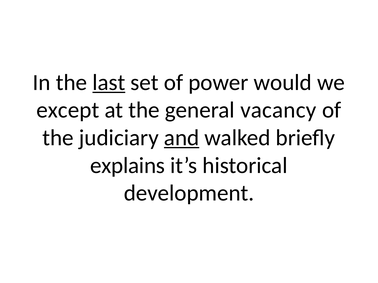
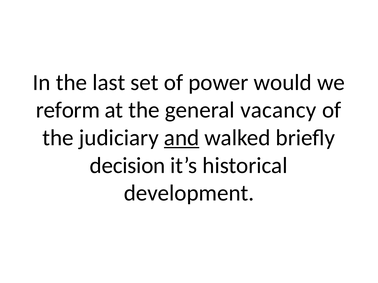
last underline: present -> none
except: except -> reform
explains: explains -> decision
